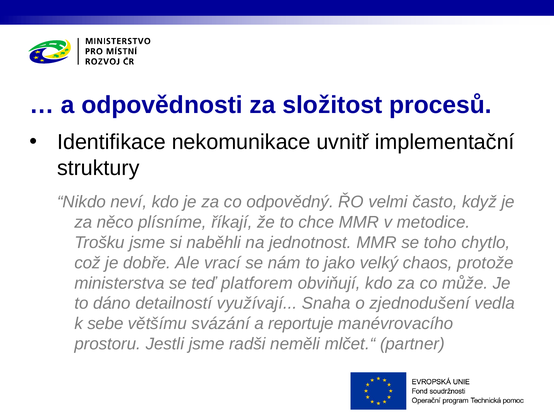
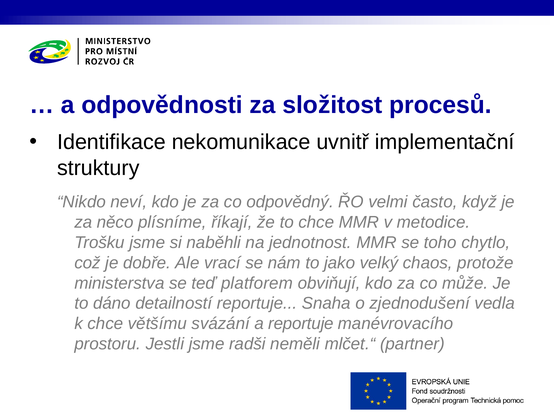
detailností využívají: využívají -> reportuje
k sebe: sebe -> chce
